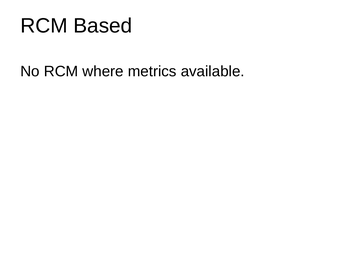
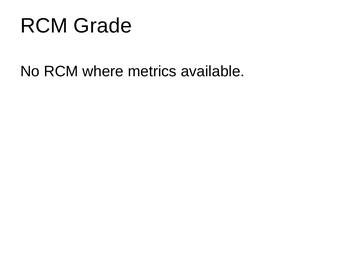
Based: Based -> Grade
